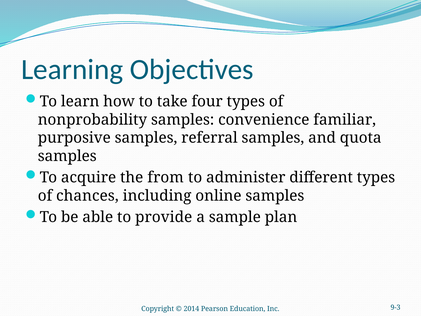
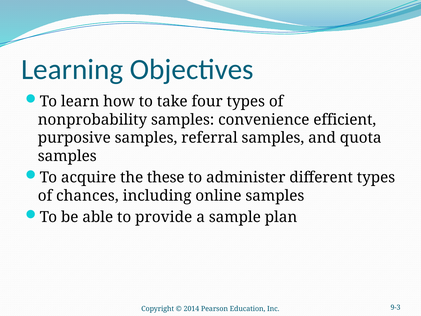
familiar: familiar -> efficient
from: from -> these
